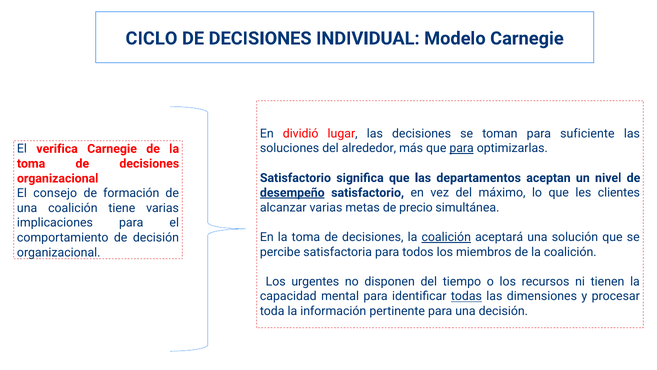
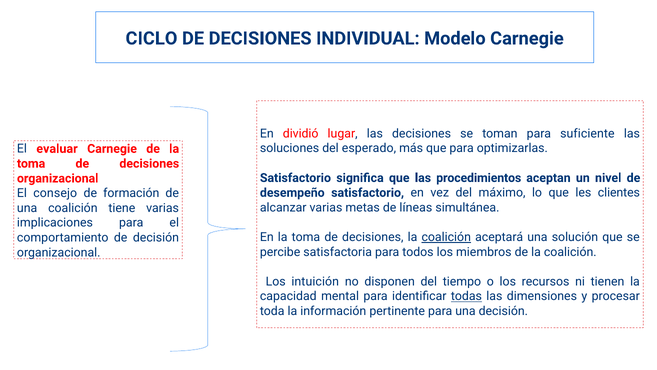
alrededor: alrededor -> esperado
para at (462, 148) underline: present -> none
verifica: verifica -> evaluar
departamentos: departamentos -> procedimientos
desempeño underline: present -> none
precio: precio -> líneas
urgentes: urgentes -> intuición
